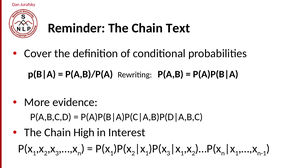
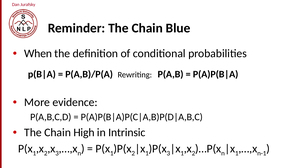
Text: Text -> Blue
Cover: Cover -> When
Interest: Interest -> Intrinsic
